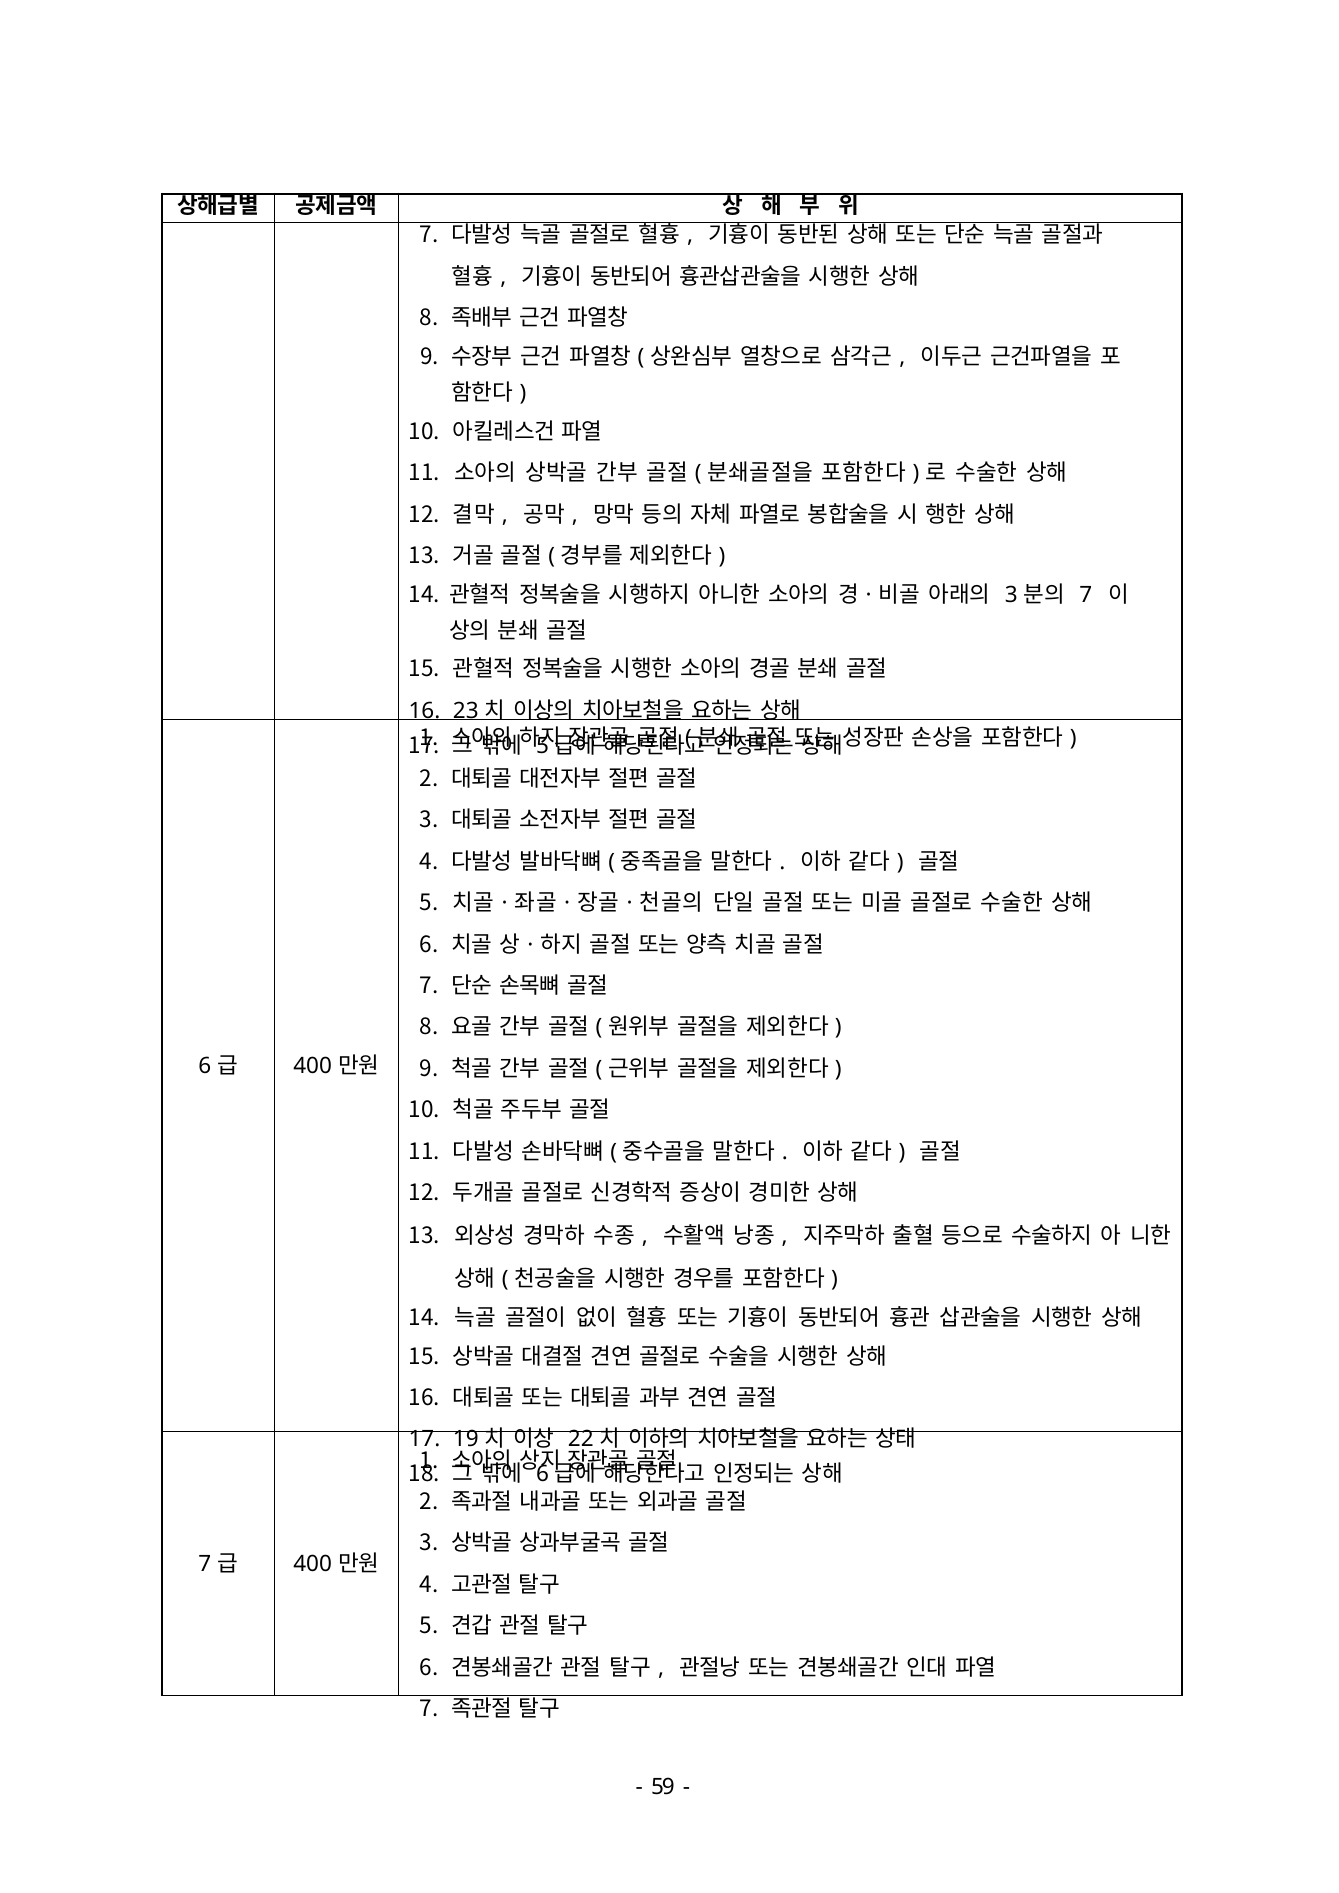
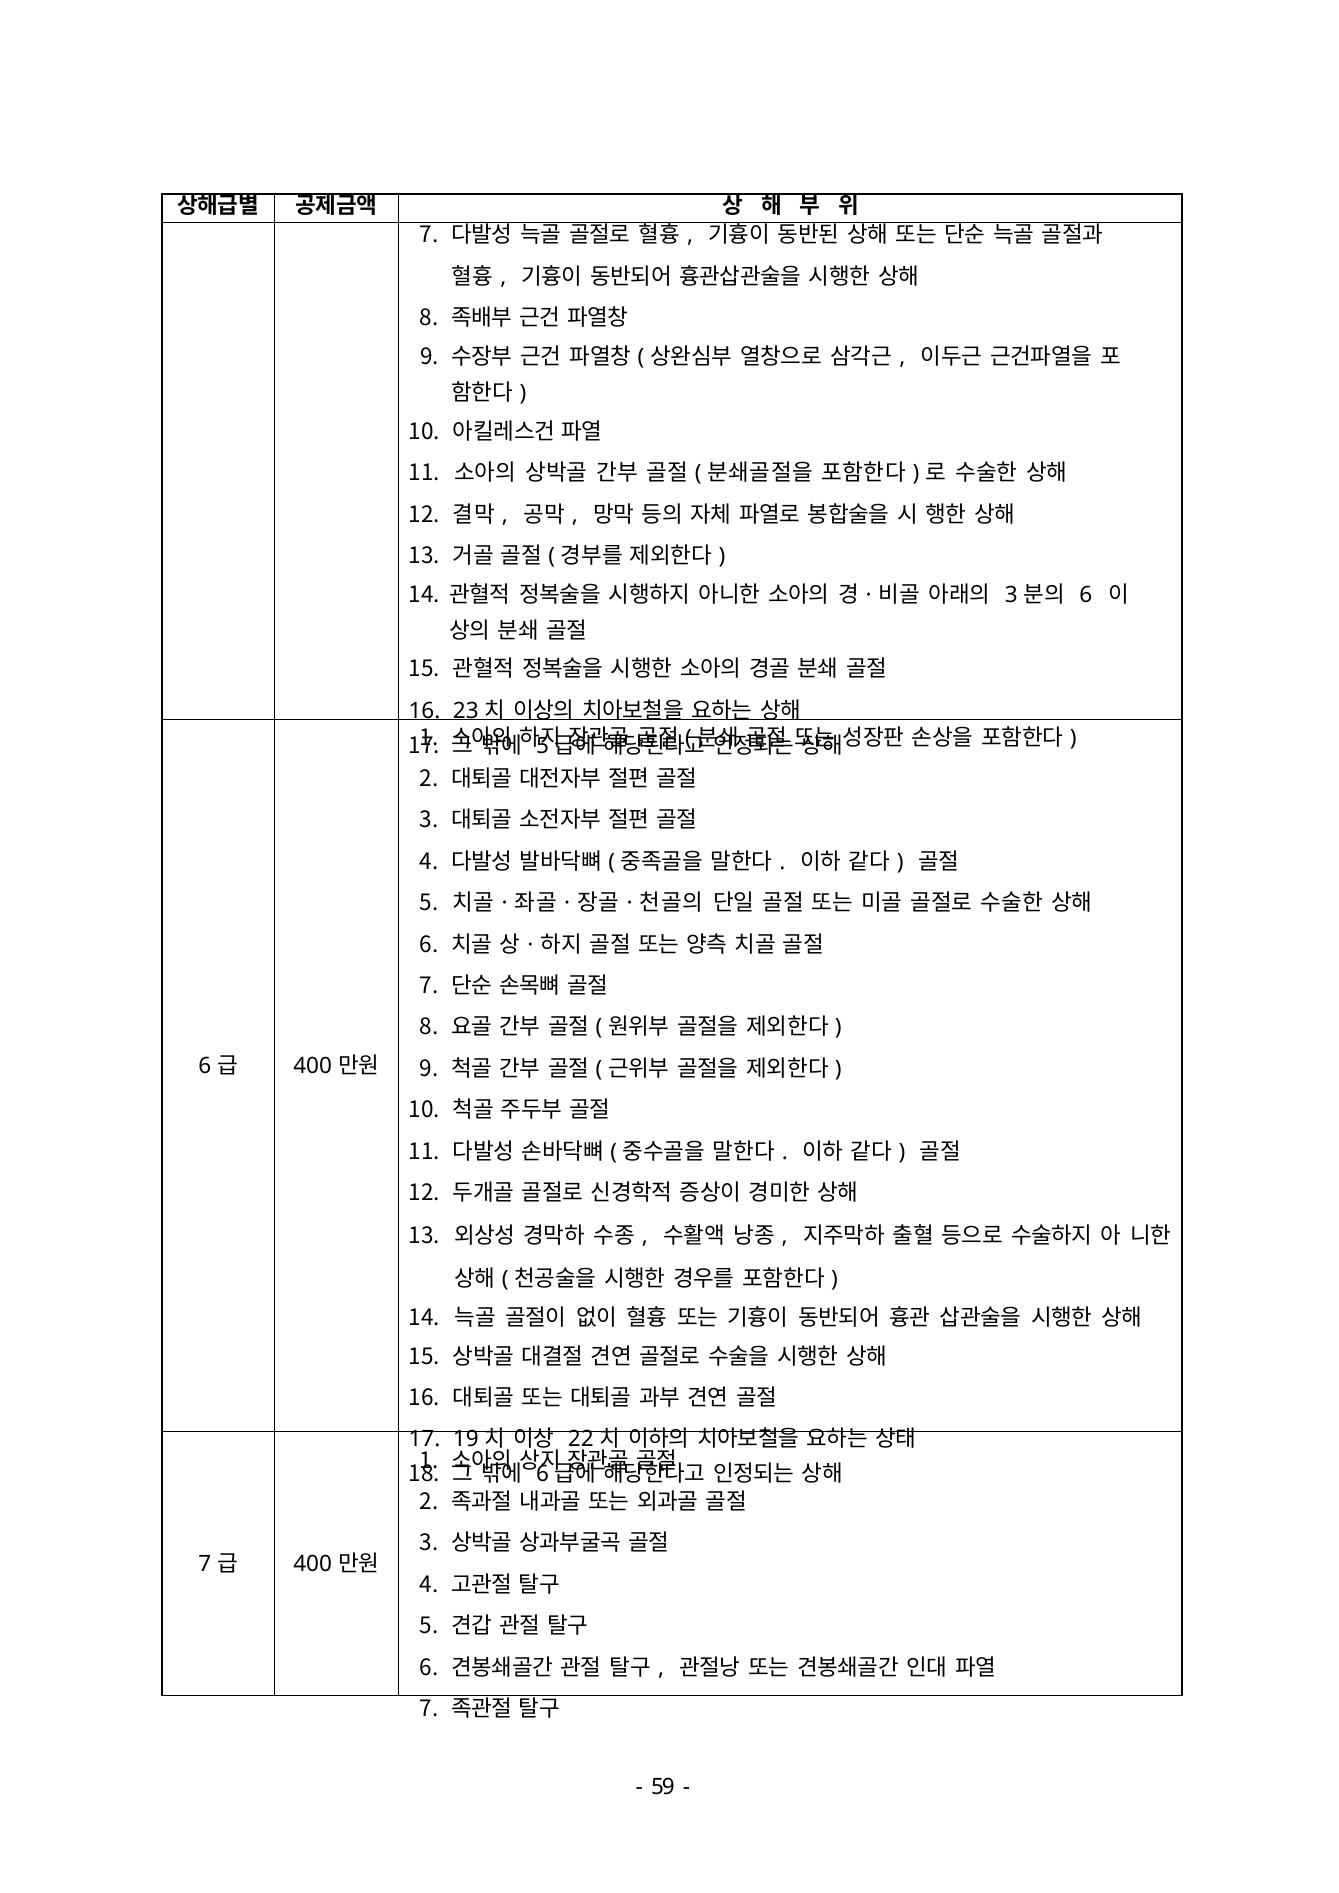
7 at (1086, 595): 7 -> 6
